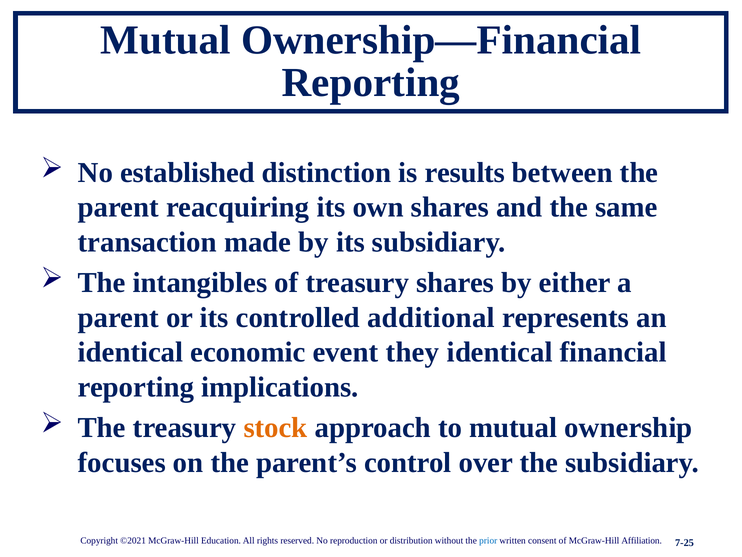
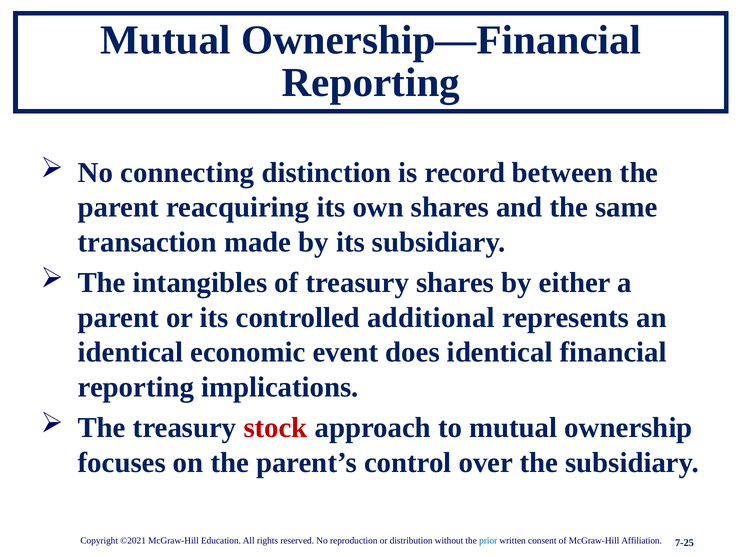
established: established -> connecting
results: results -> record
they: they -> does
stock colour: orange -> red
